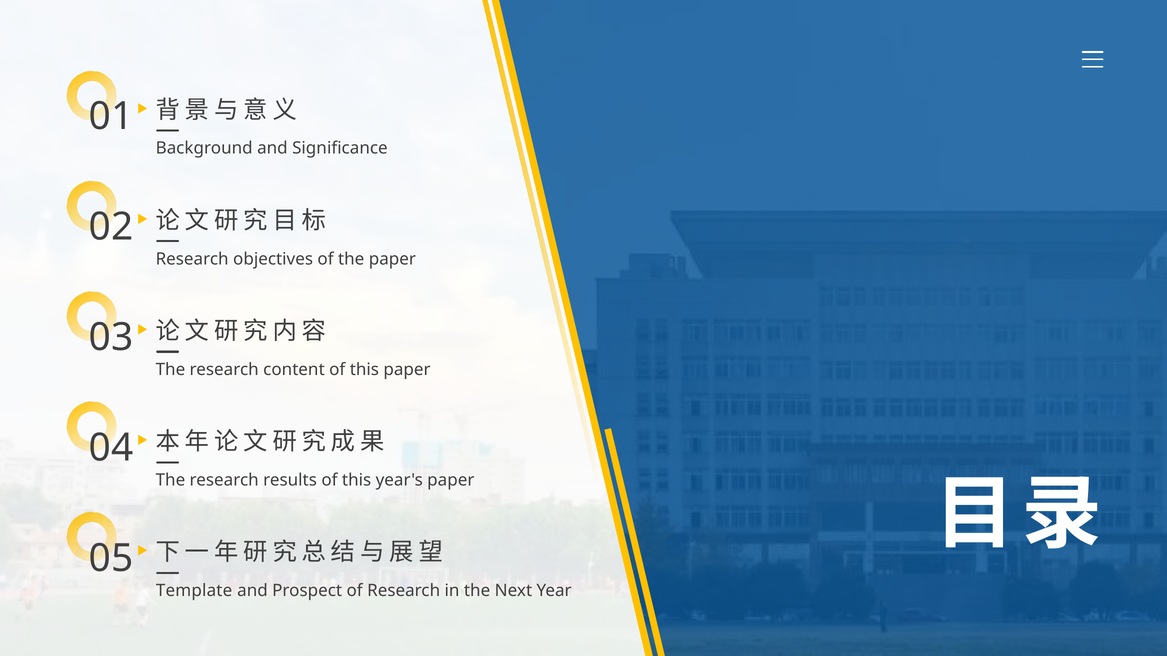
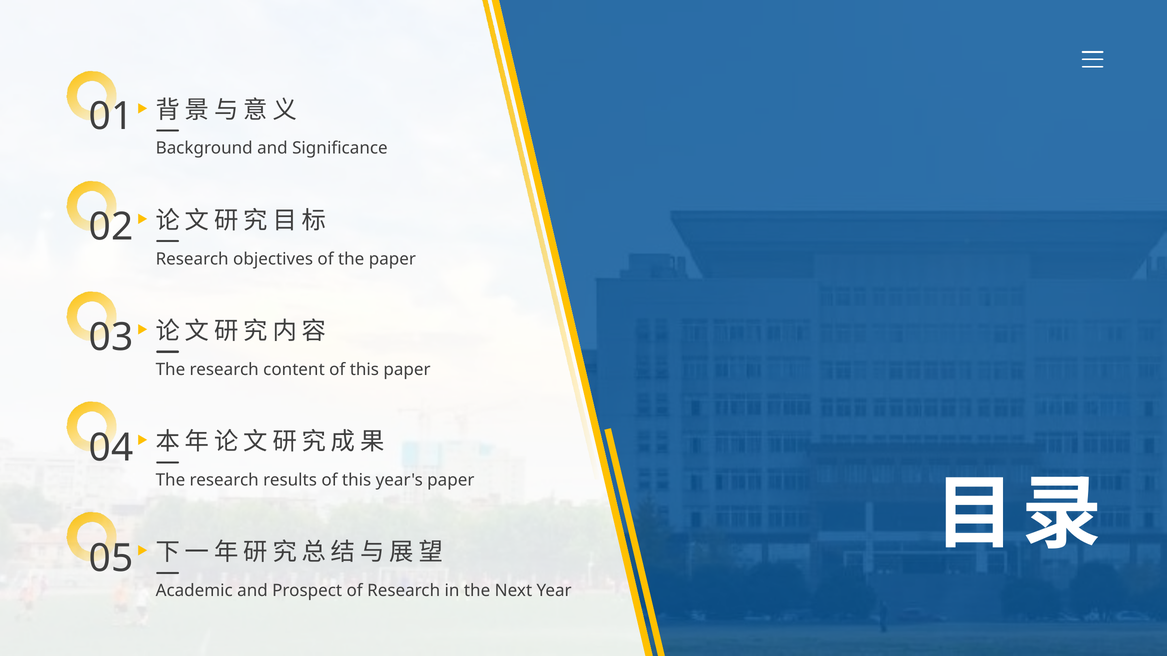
Template: Template -> Academic
